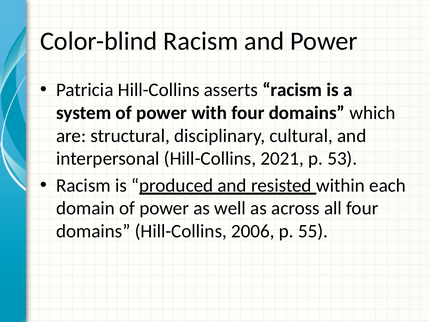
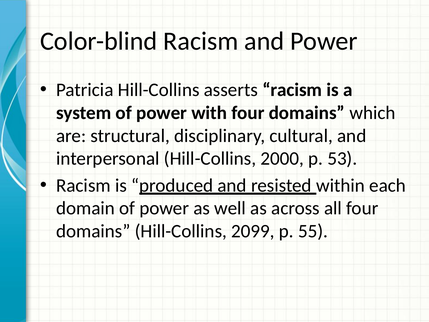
2021: 2021 -> 2000
2006: 2006 -> 2099
